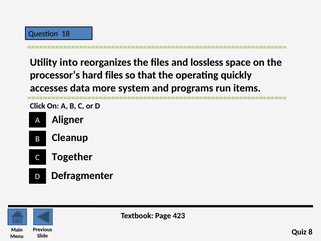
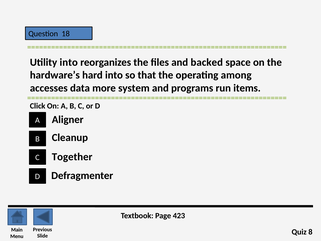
lossless: lossless -> backed
processor’s: processor’s -> hardware’s
hard files: files -> into
quickly: quickly -> among
